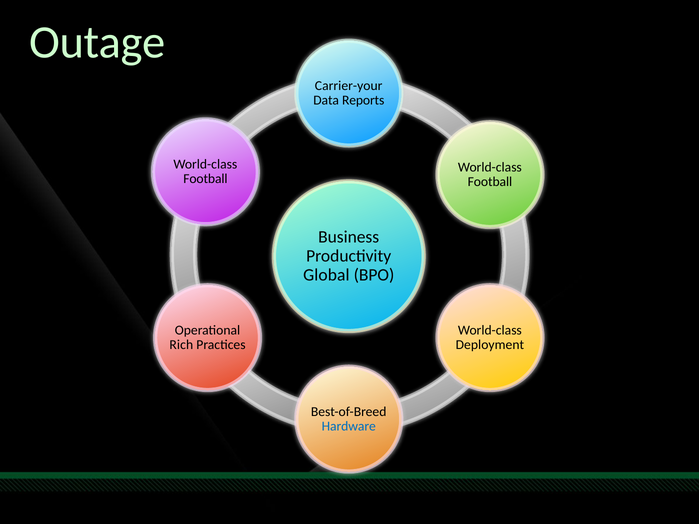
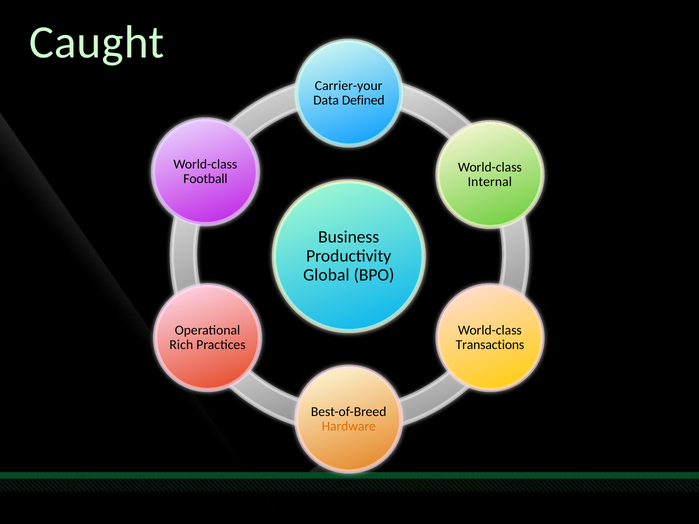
Outage: Outage -> Caught
Reports: Reports -> Defined
Football at (490, 182): Football -> Internal
Deployment: Deployment -> Transactions
Hardware colour: blue -> orange
